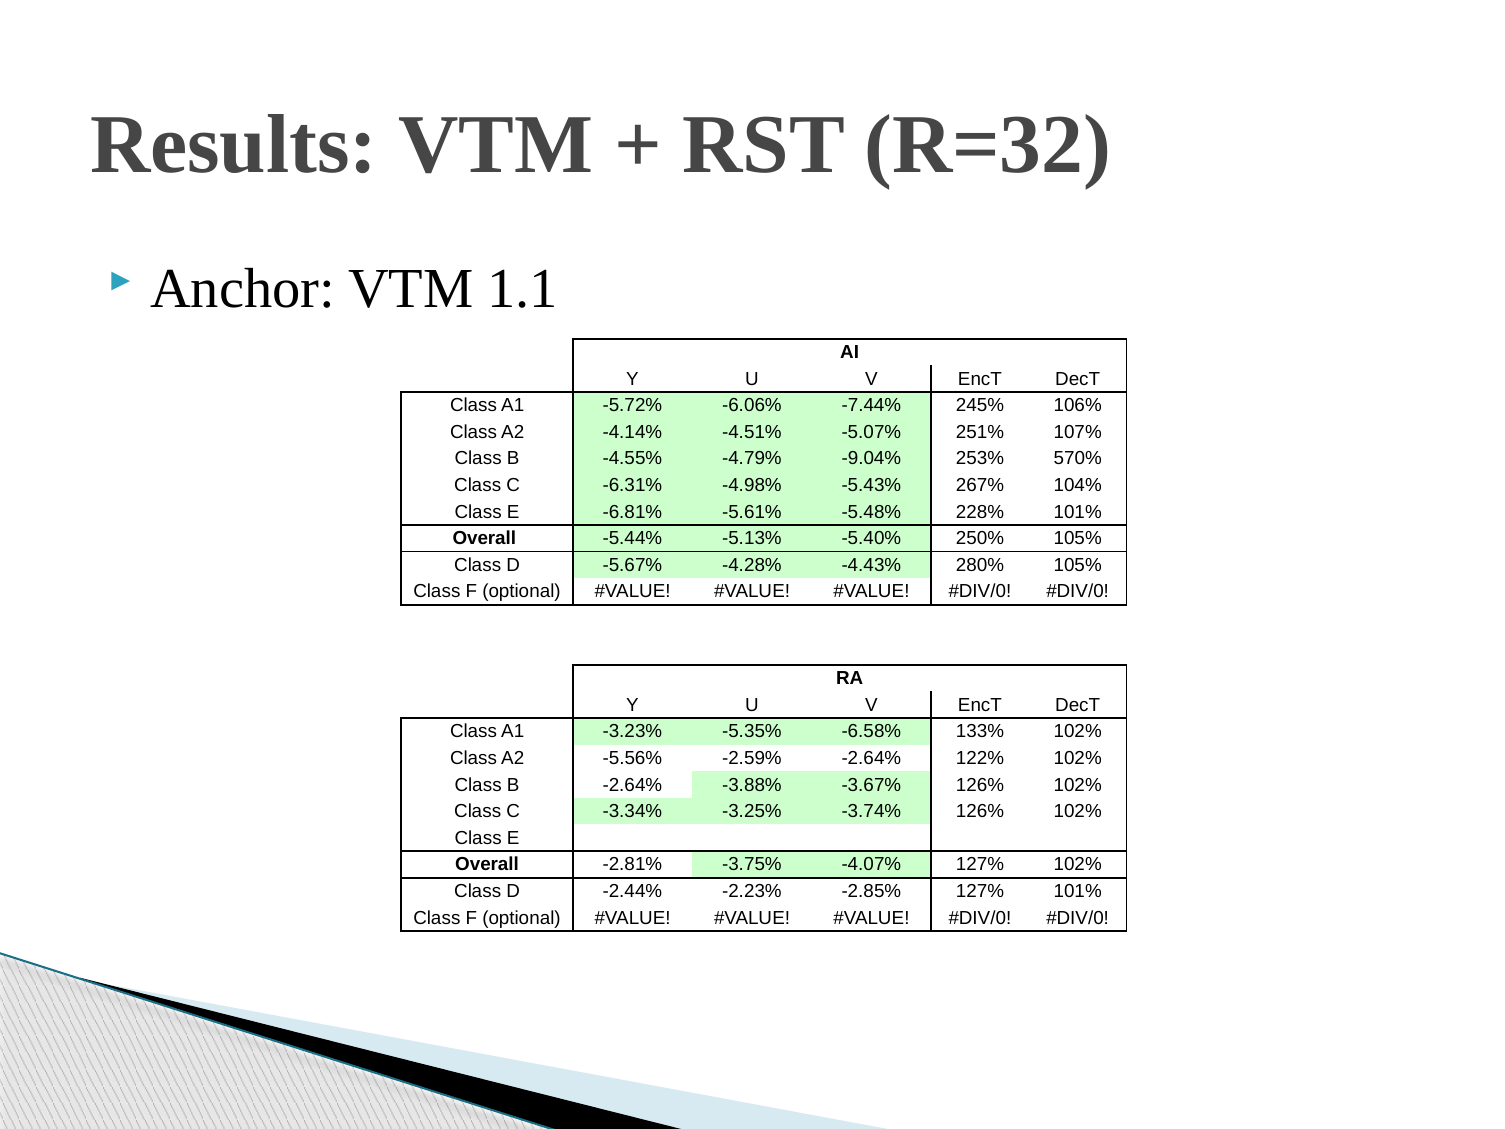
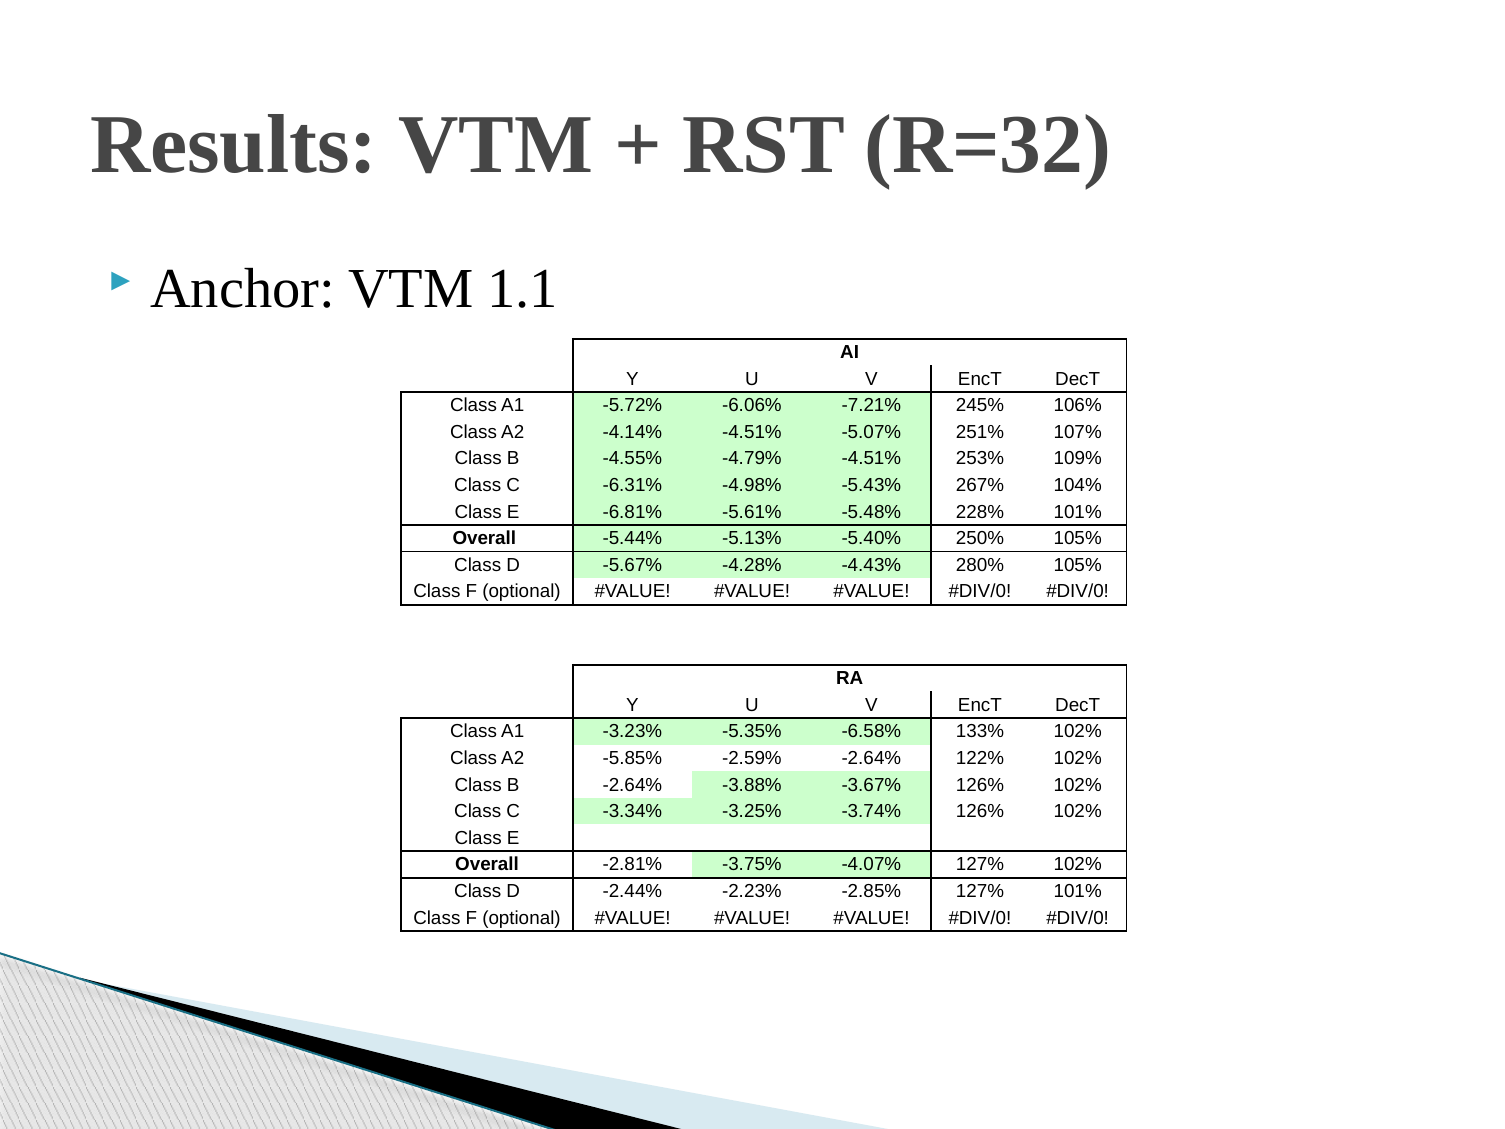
-7.44%: -7.44% -> -7.21%
-4.79% -9.04%: -9.04% -> -4.51%
570%: 570% -> 109%
-5.56%: -5.56% -> -5.85%
